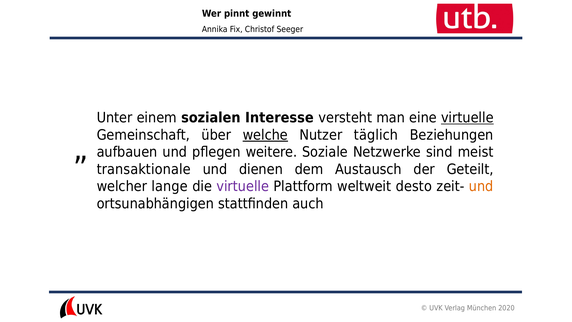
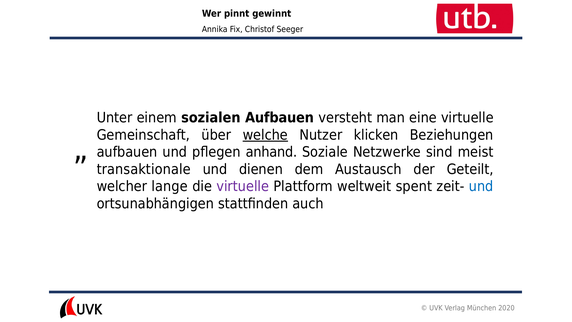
sozialen Interesse: Interesse -> Aufbauen
virtuelle at (467, 118) underline: present -> none
täglich: täglich -> klicken
weitere: weitere -> anhand
desto: desto -> spent
und at (481, 186) colour: orange -> blue
